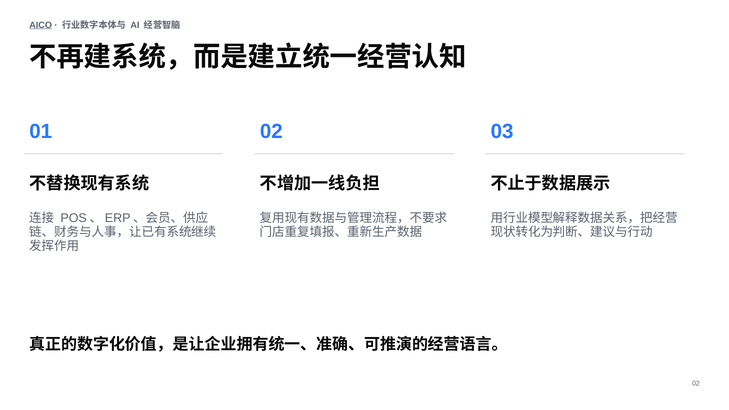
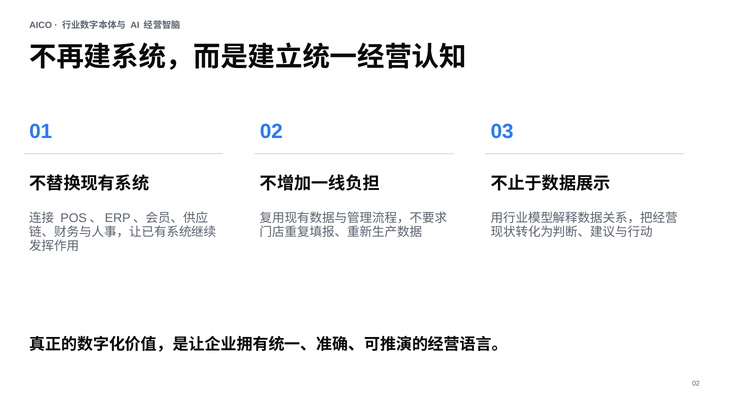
AICO underline: present -> none
